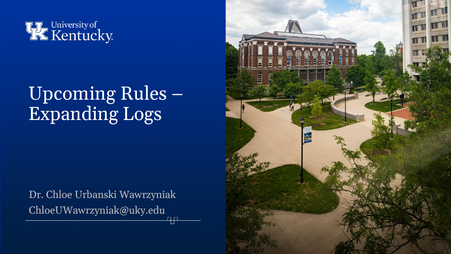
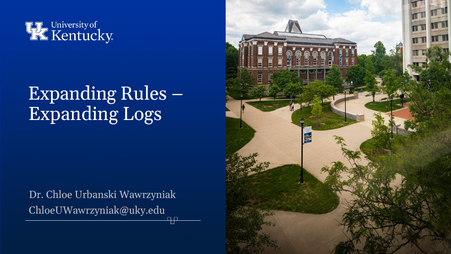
Upcoming at (72, 93): Upcoming -> Expanding
